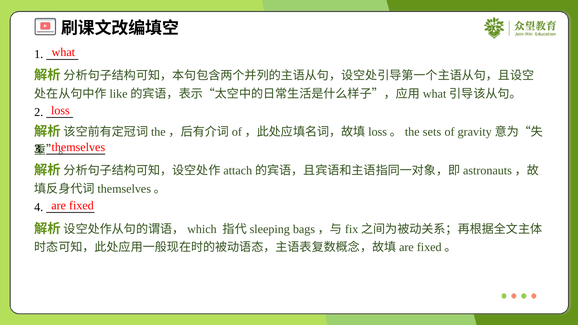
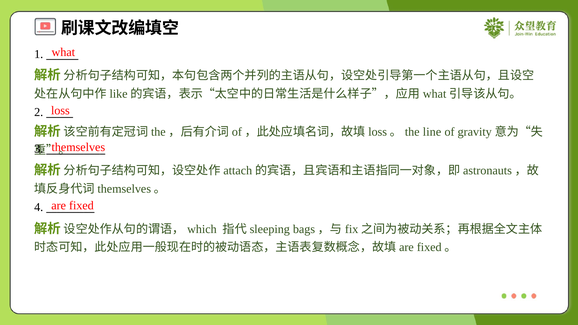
sets: sets -> line
